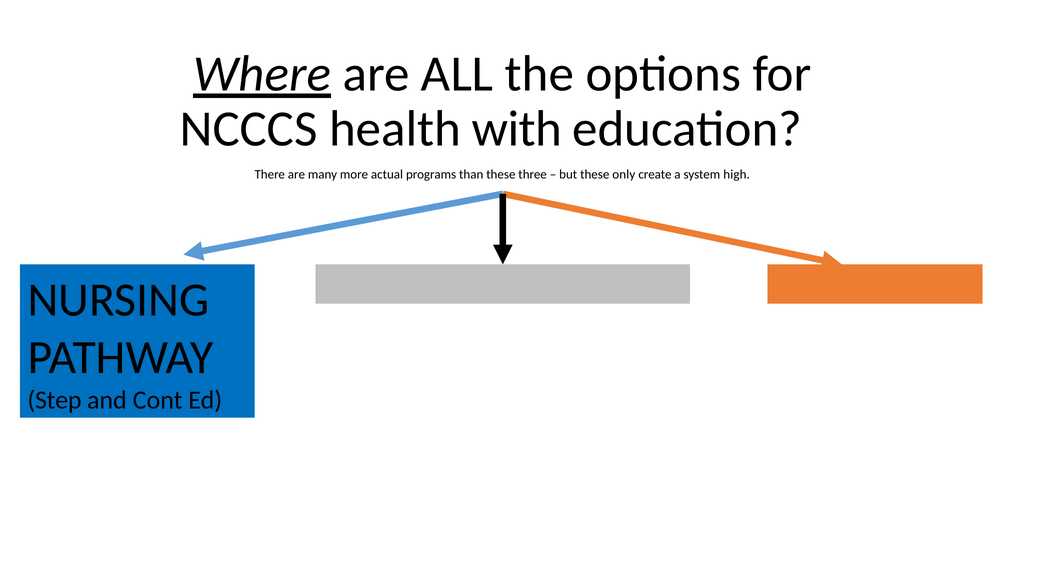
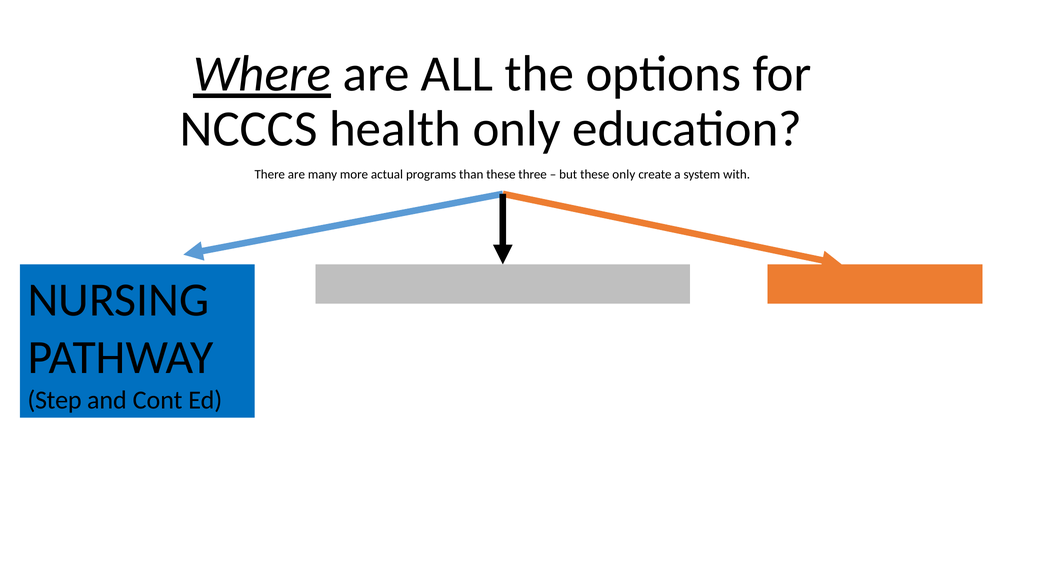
health with: with -> only
high: high -> with
